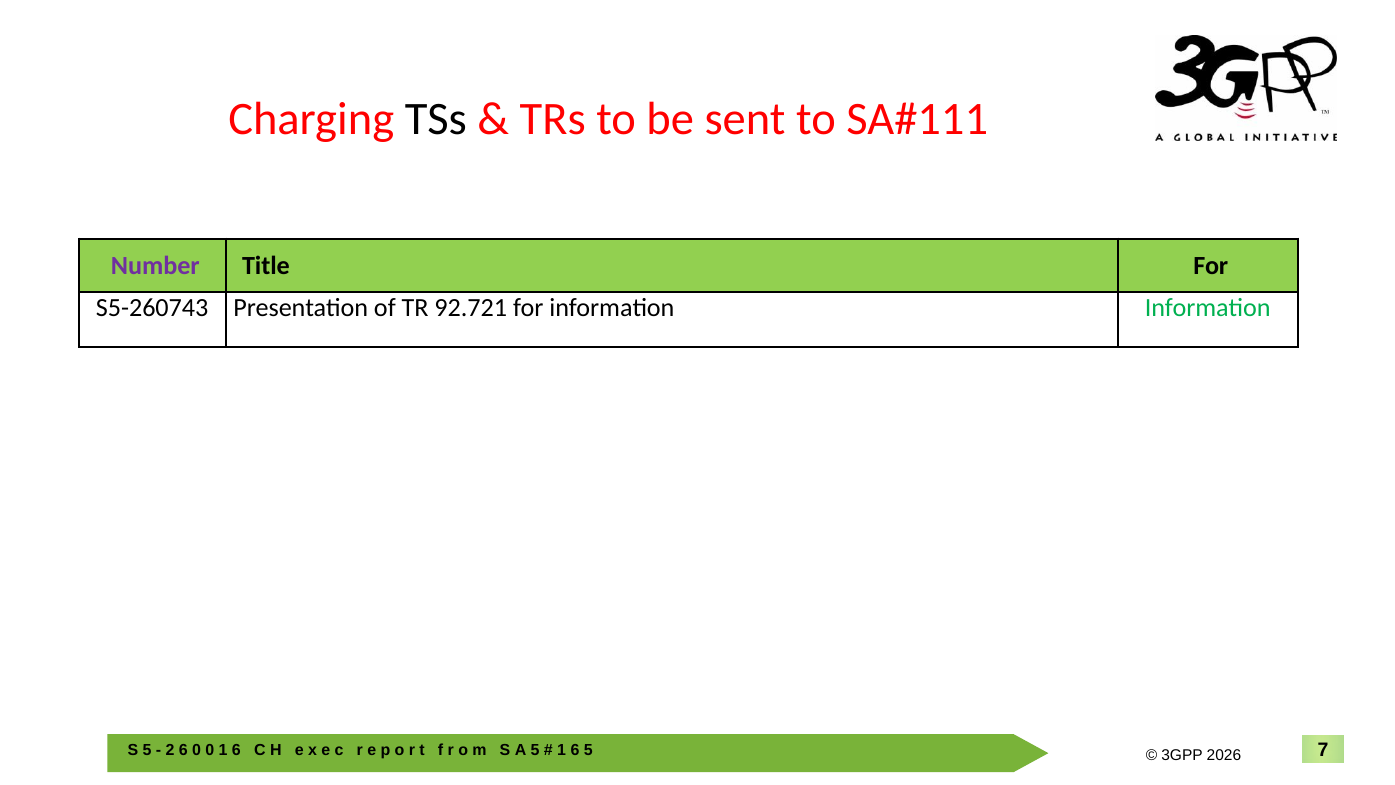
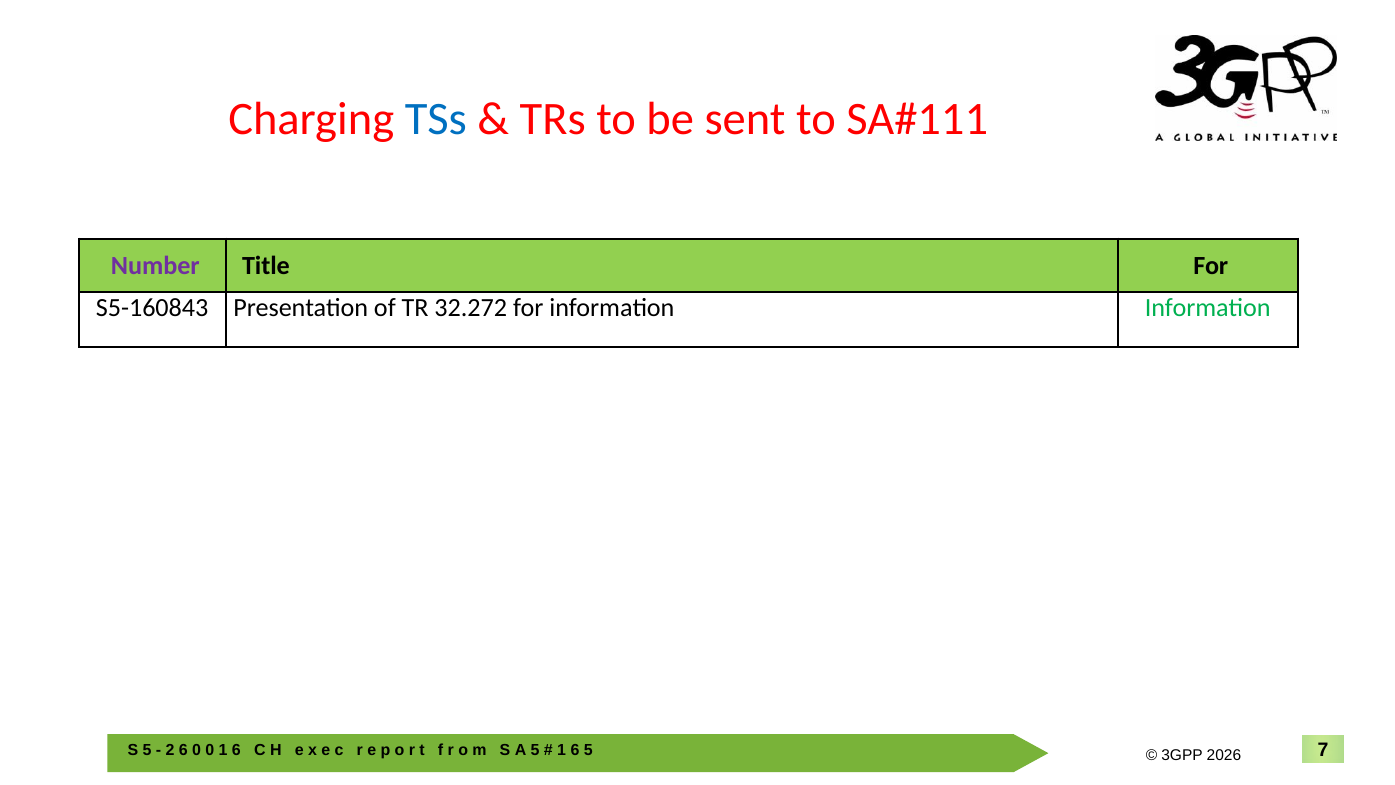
TSs colour: black -> blue
S5-260743: S5-260743 -> S5-160843
92.721: 92.721 -> 32.272
